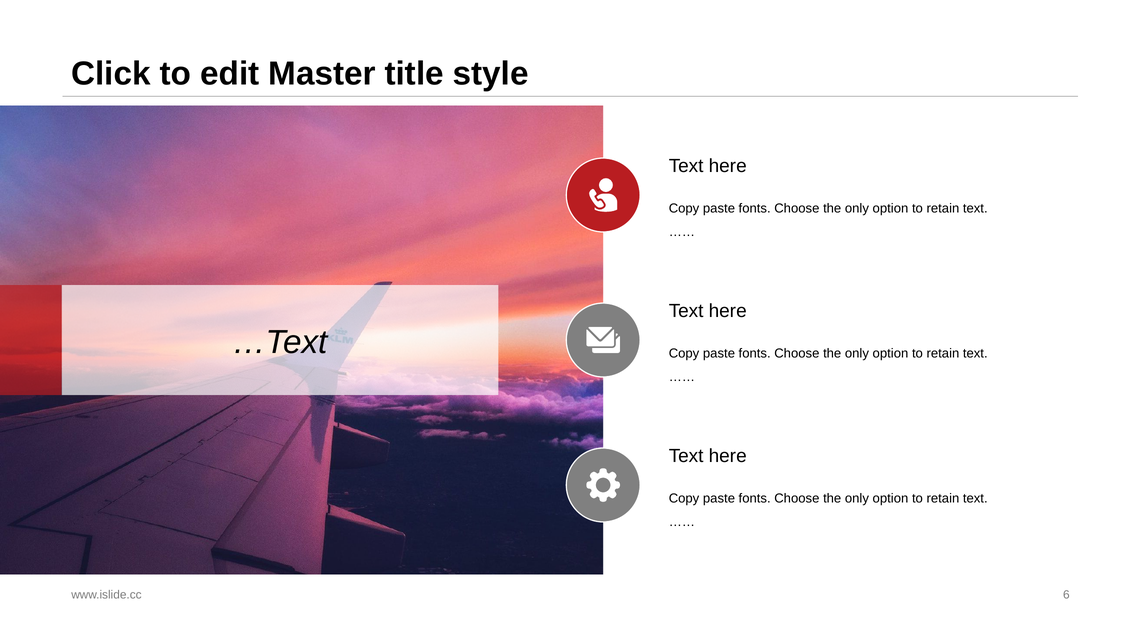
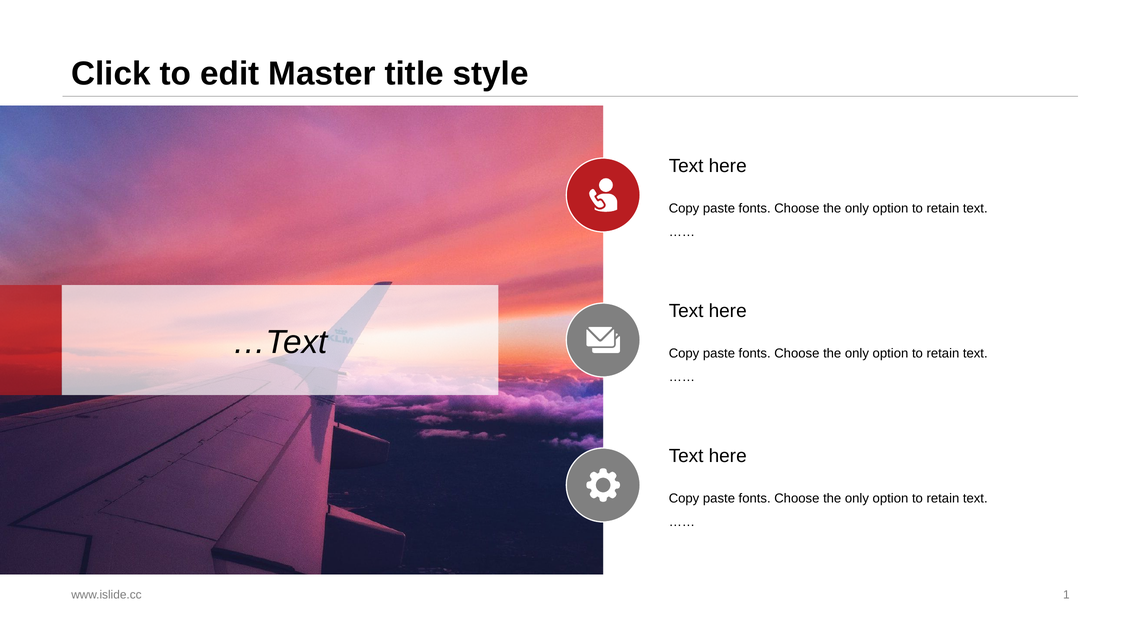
6: 6 -> 1
